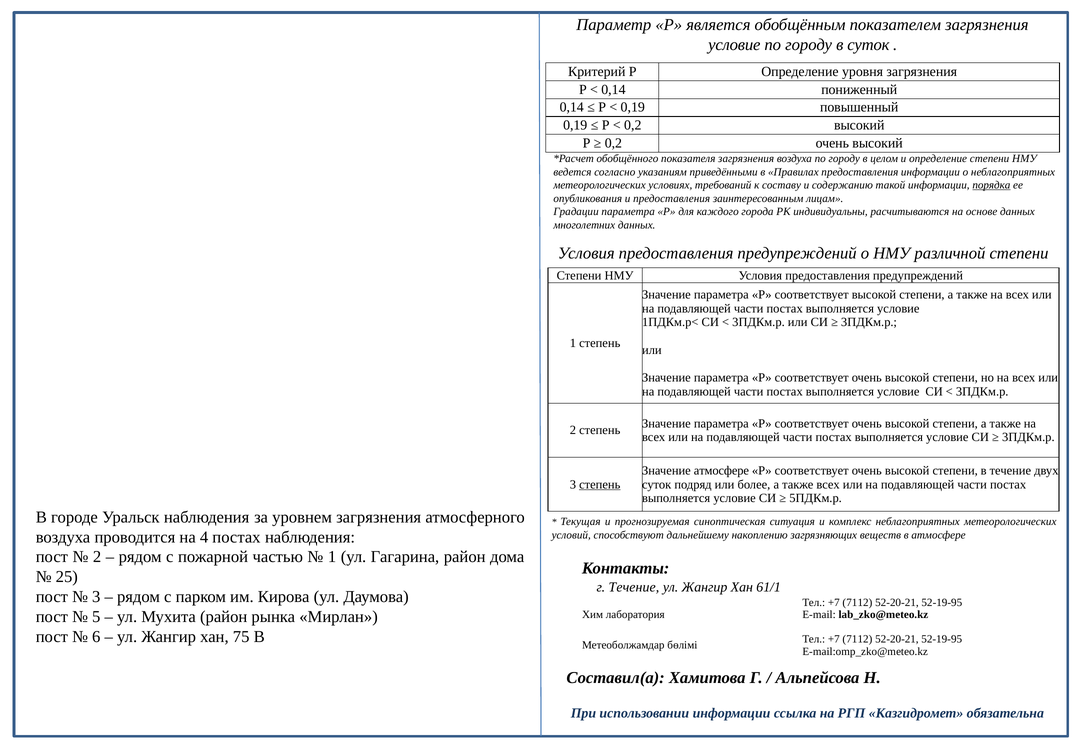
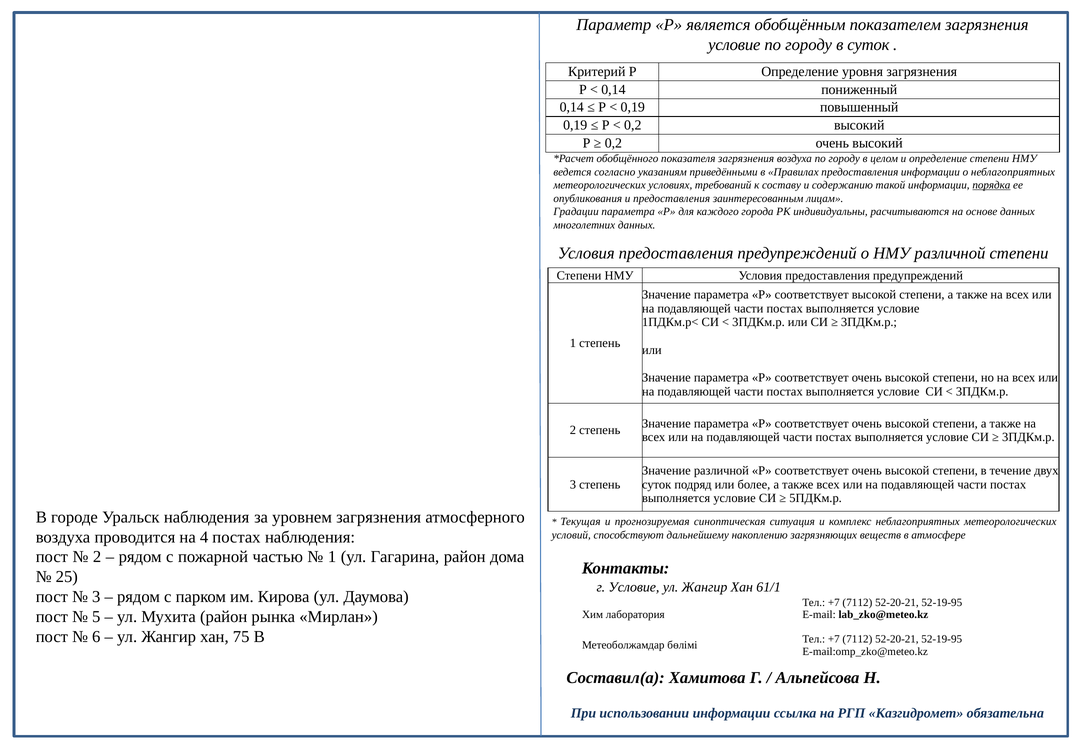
Значение атмосфере: атмосфере -> различной
степень at (600, 484) underline: present -> none
г Течение: Течение -> Условие
